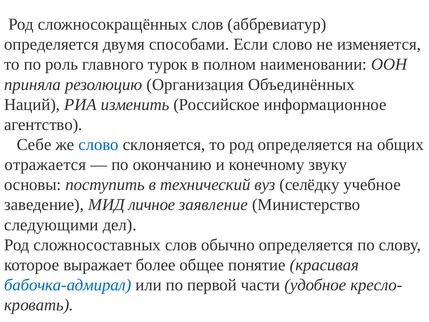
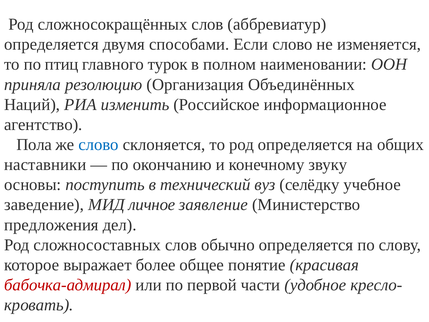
роль: роль -> птиц
Себе: Себе -> Пола
отражается: отражается -> наставники
следующими: следующими -> предложения
бабочка-адмирал colour: blue -> red
